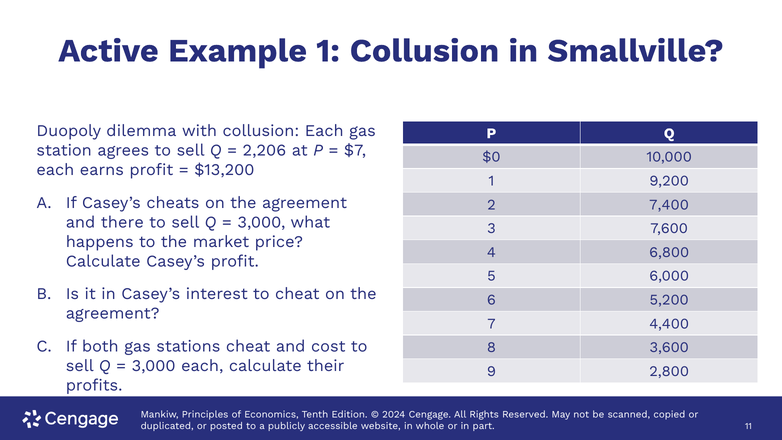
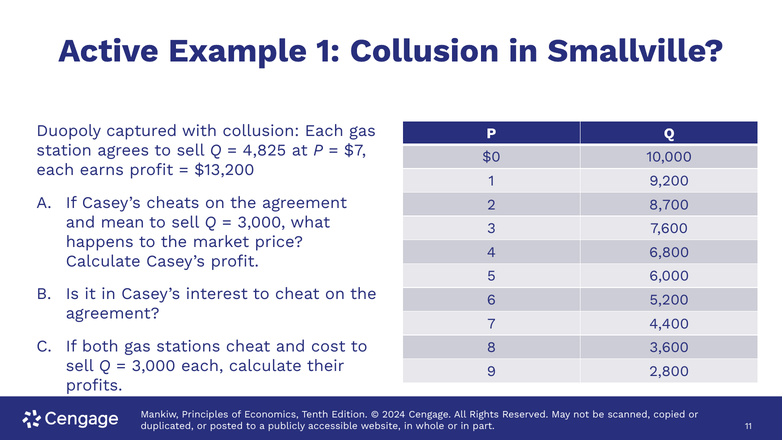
dilemma: dilemma -> captured
2,206: 2,206 -> 4,825
7,400: 7,400 -> 8,700
there: there -> mean
